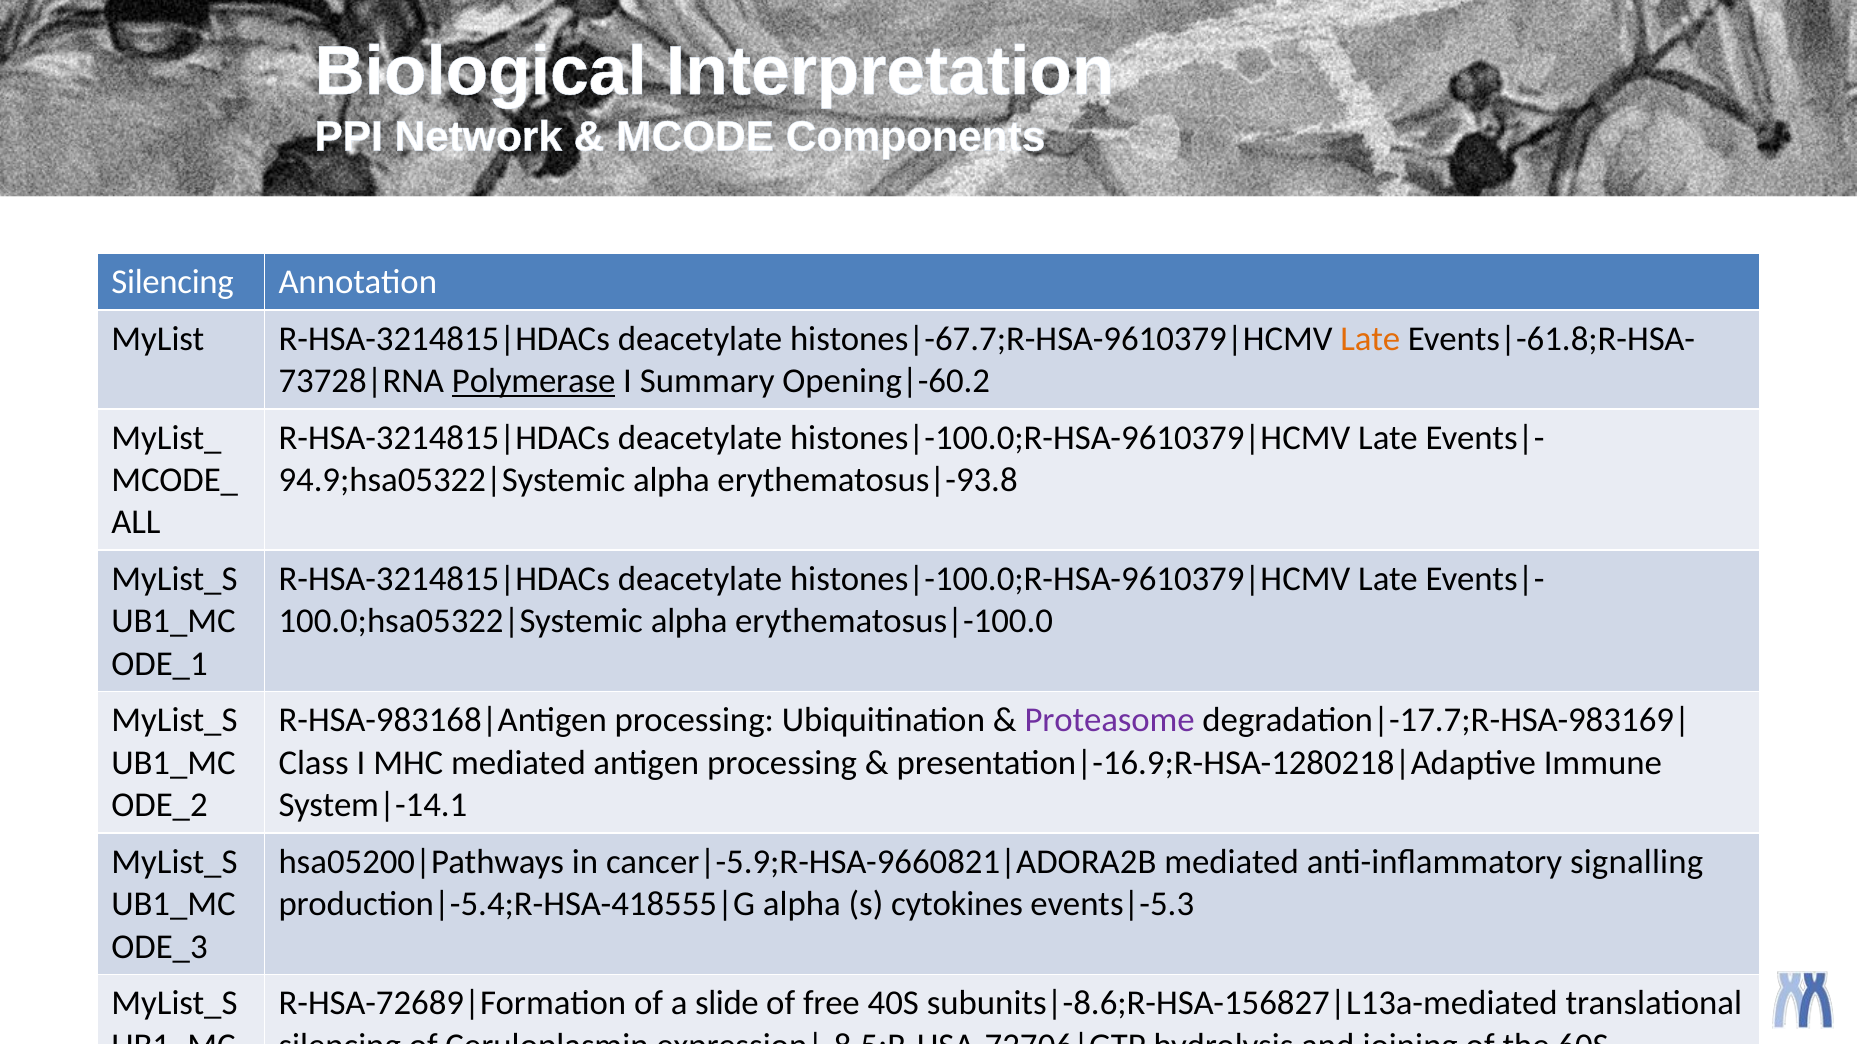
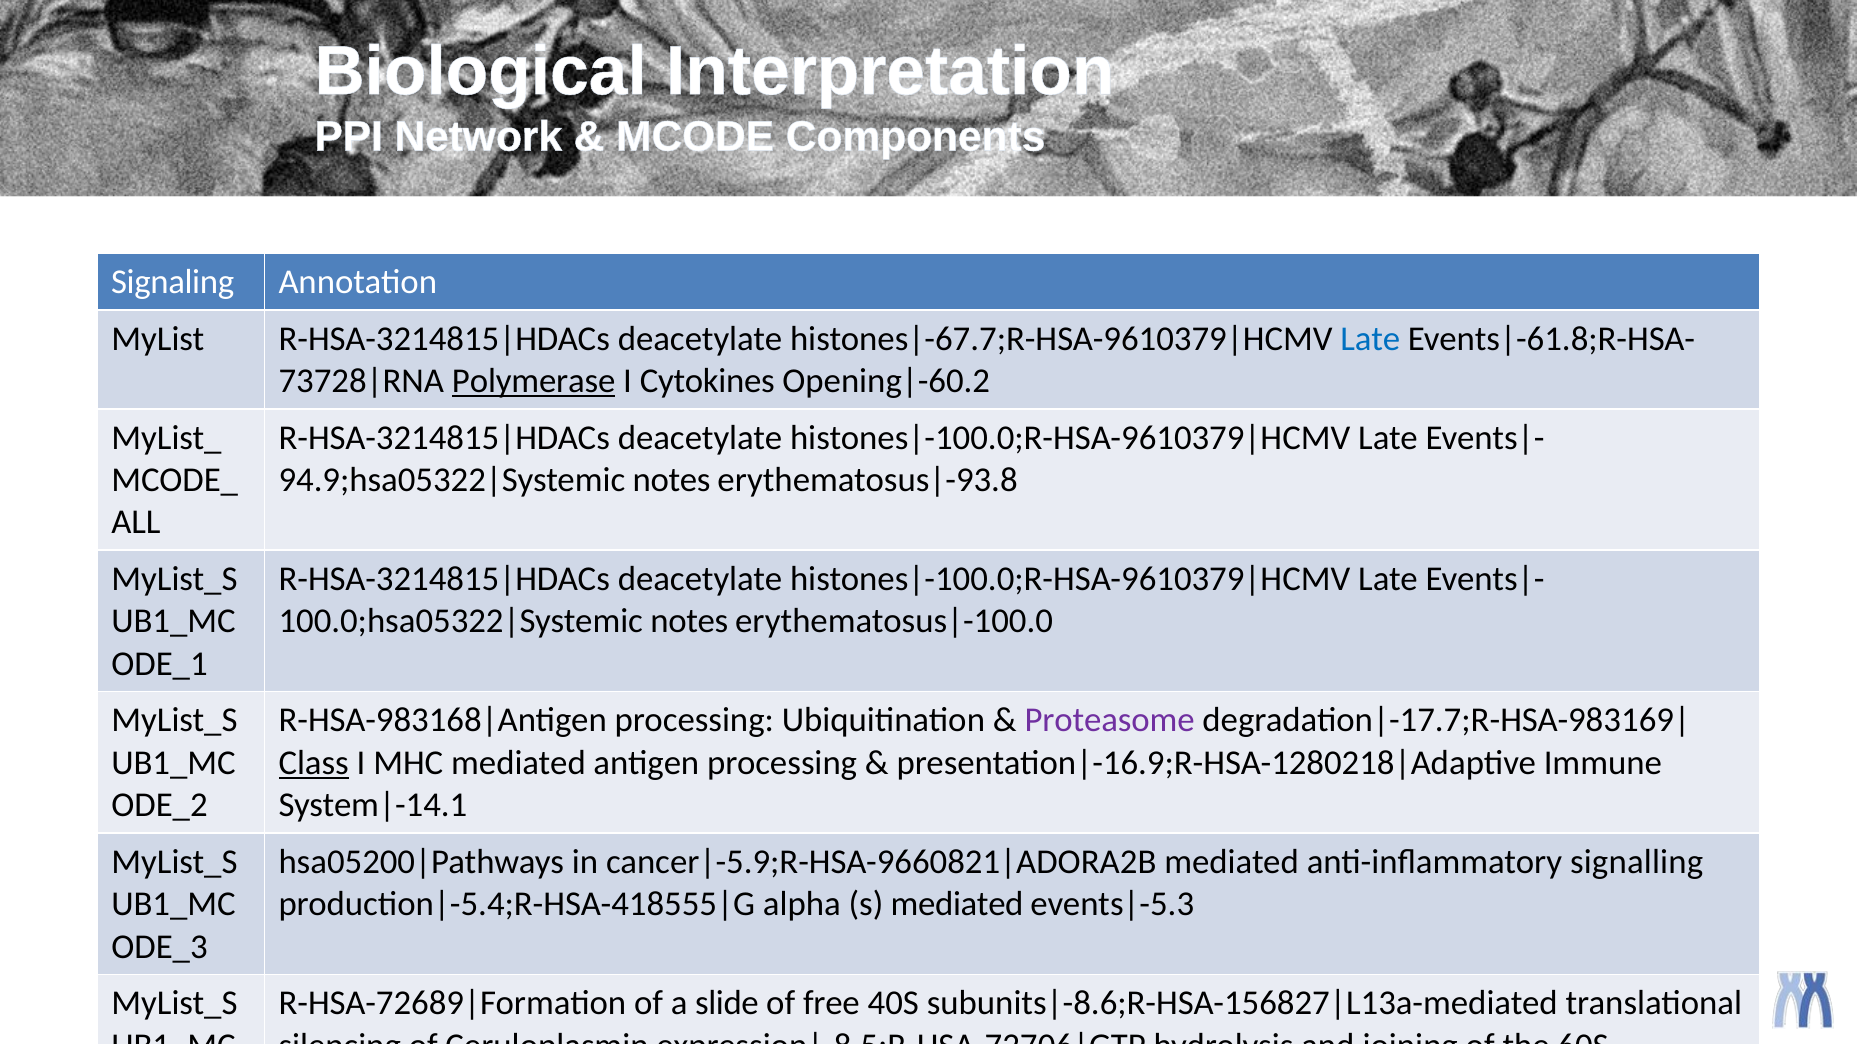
Silencing at (173, 282): Silencing -> Signaling
Late at (1370, 339) colour: orange -> blue
Summary: Summary -> Cytokines
alpha at (672, 480): alpha -> notes
alpha at (689, 622): alpha -> notes
Class underline: none -> present
s cytokines: cytokines -> mediated
